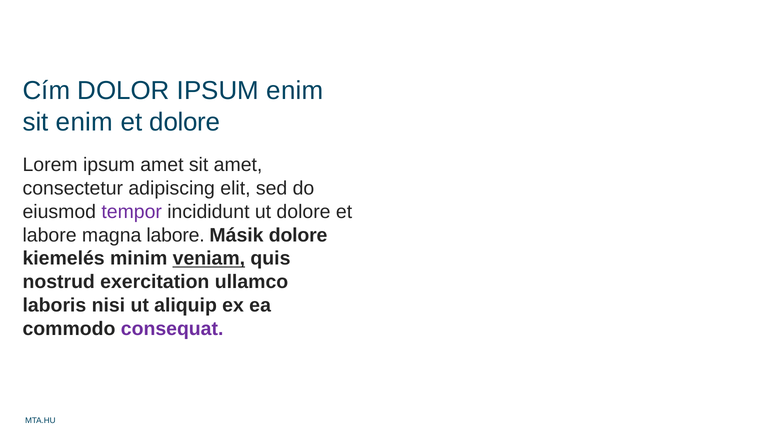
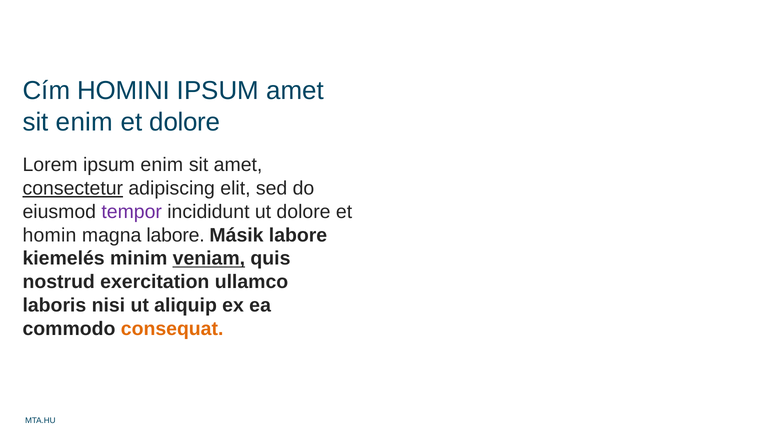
DOLOR: DOLOR -> HOMINI
IPSUM enim: enim -> amet
ipsum amet: amet -> enim
consectetur underline: none -> present
labore at (50, 235): labore -> homin
Másik dolore: dolore -> labore
consequat colour: purple -> orange
